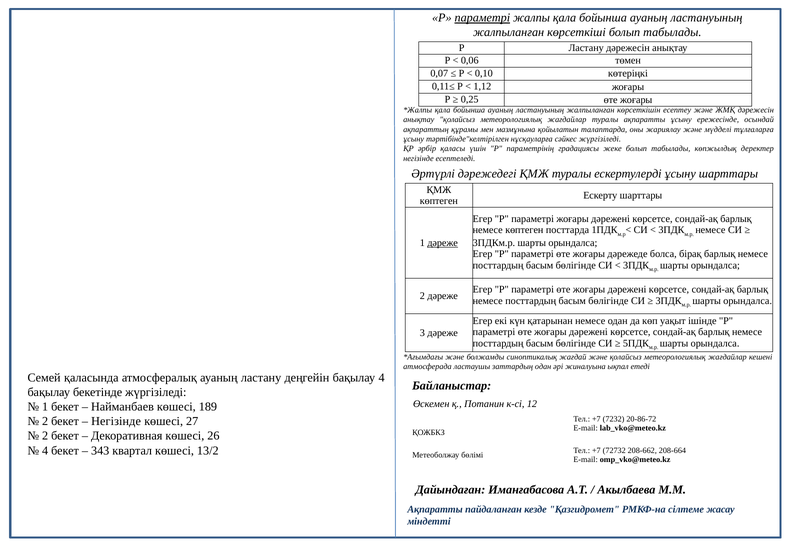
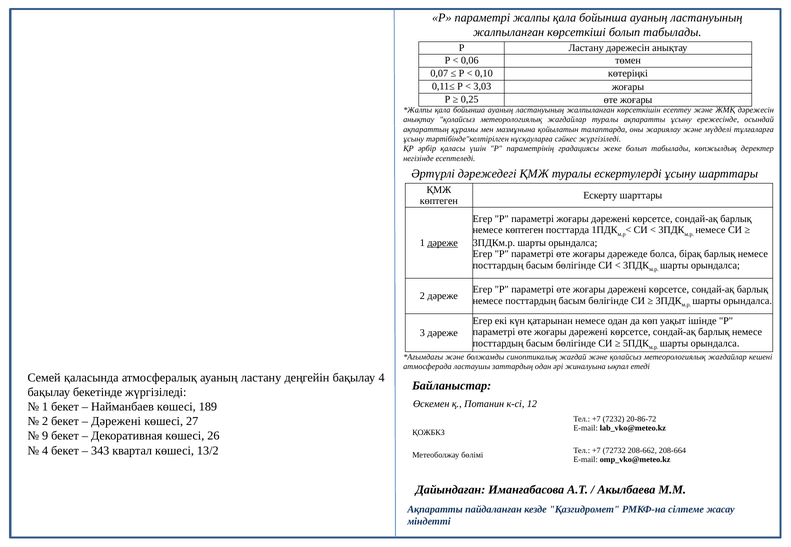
параметрі at (482, 18) underline: present -> none
1,12: 1,12 -> 3,03
Негізінде at (116, 422): Негізінде -> Дәрежені
2 at (45, 436): 2 -> 9
